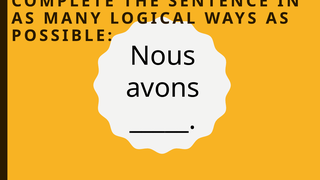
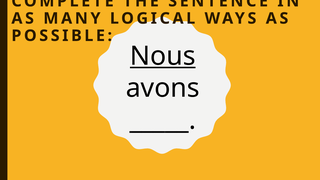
Nous underline: none -> present
